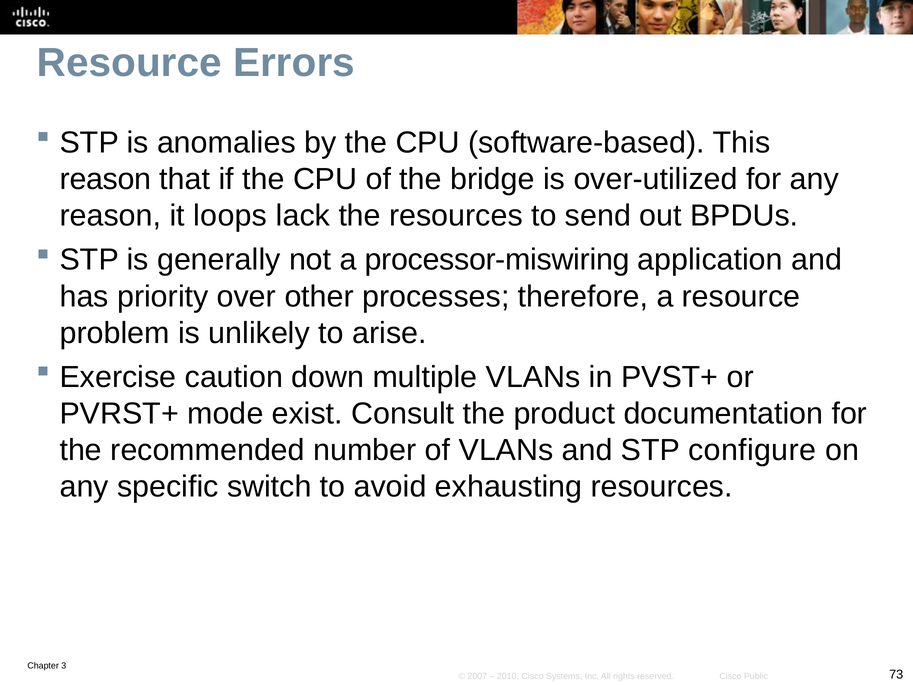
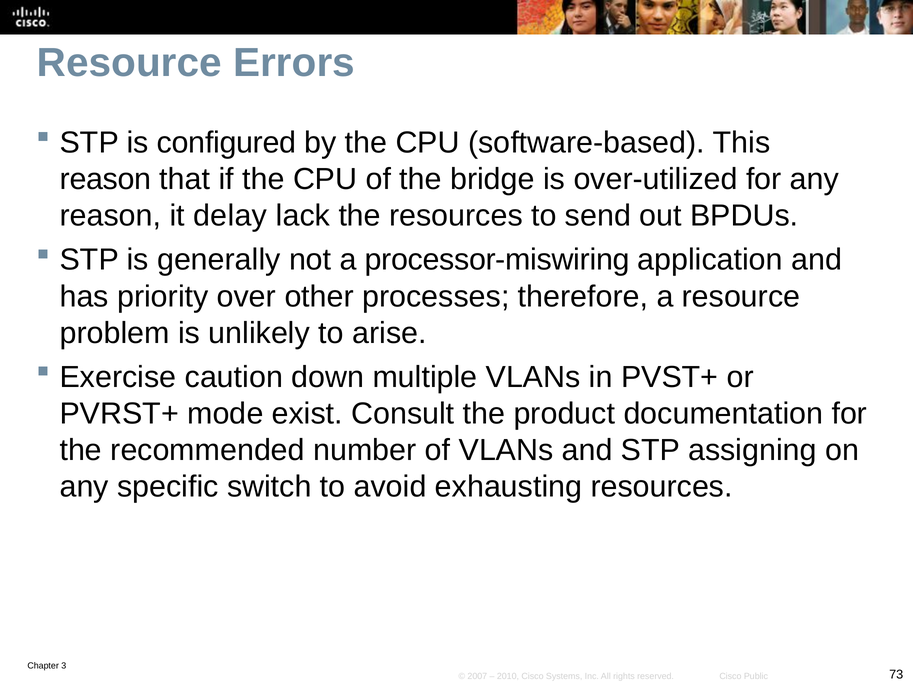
anomalies: anomalies -> configured
loops: loops -> delay
configure: configure -> assigning
